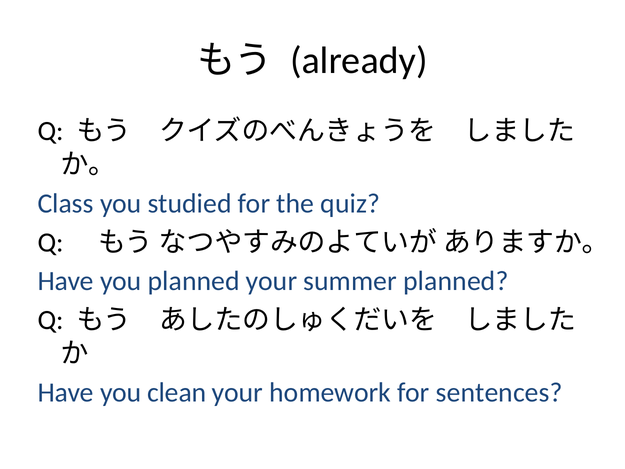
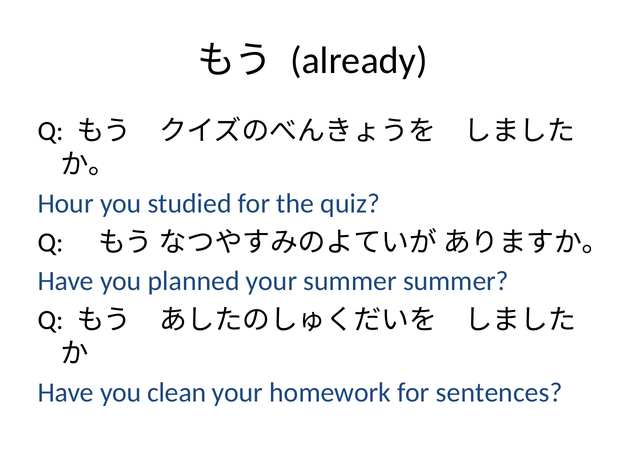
Class: Class -> Hour
summer planned: planned -> summer
